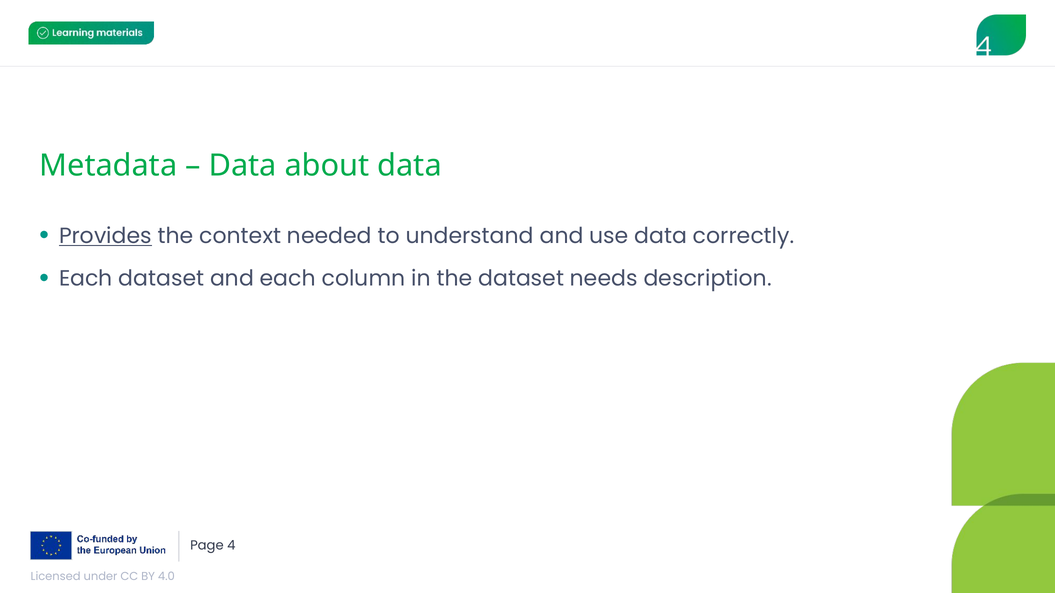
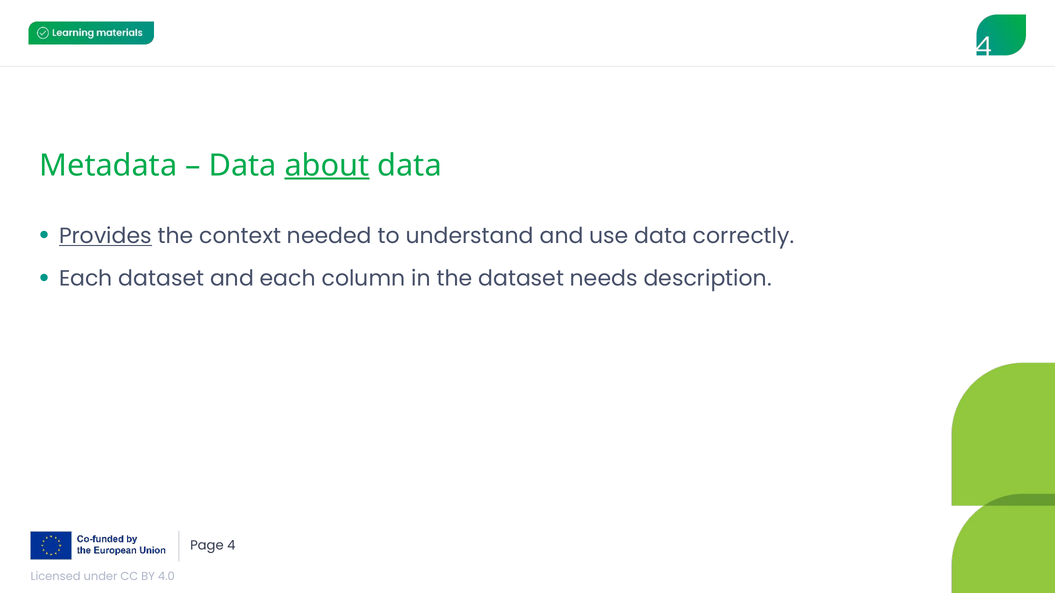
about underline: none -> present
